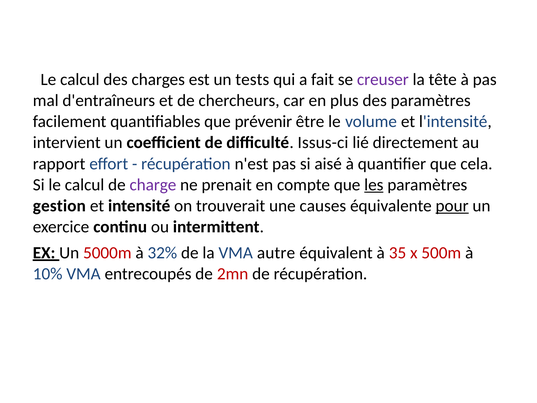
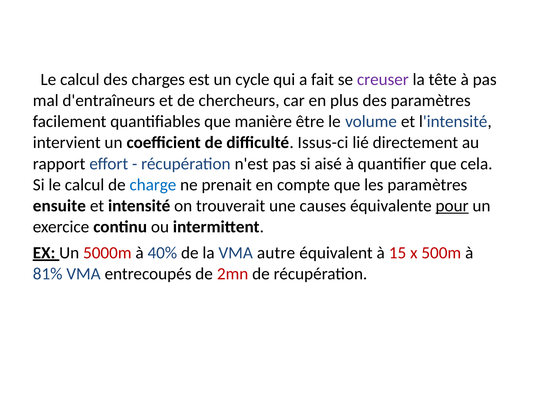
tests: tests -> cycle
prévenir: prévenir -> manière
charge colour: purple -> blue
les underline: present -> none
gestion: gestion -> ensuite
32%: 32% -> 40%
35: 35 -> 15
10%: 10% -> 81%
